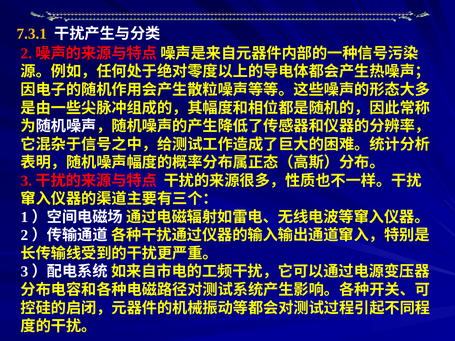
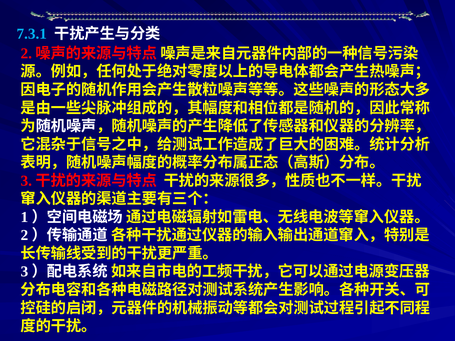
7.3.1 colour: yellow -> light blue
